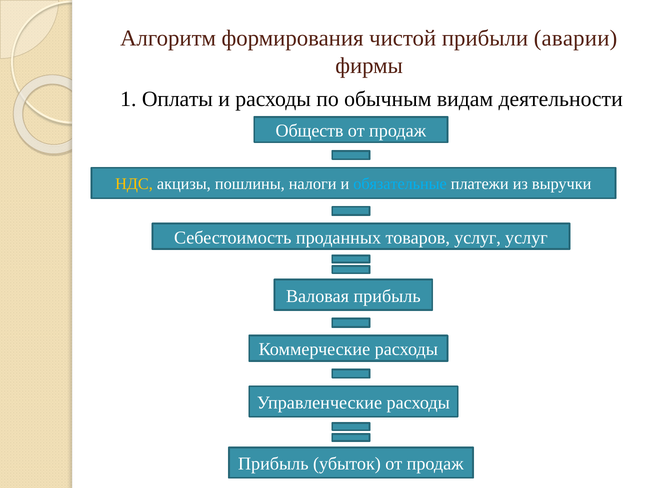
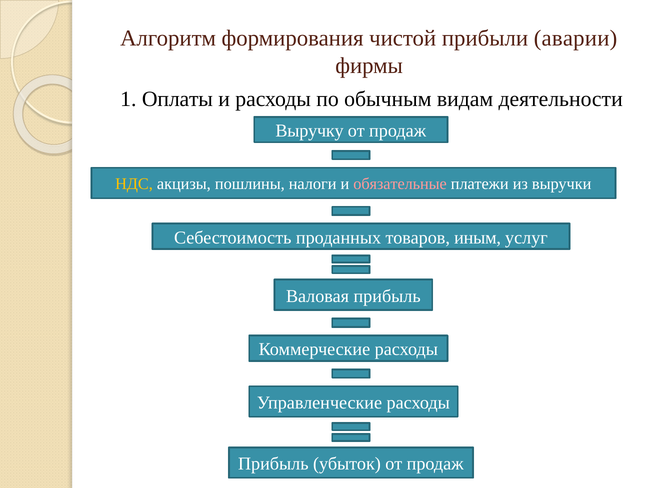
Обществ: Обществ -> Выручку
обязательные colour: light blue -> pink
товаров услуг: услуг -> иным
